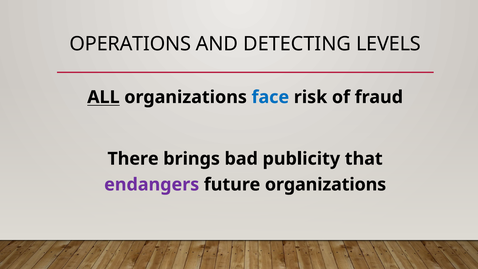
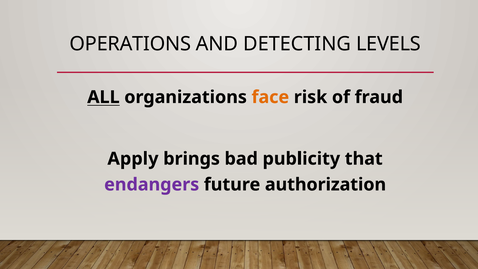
face colour: blue -> orange
There: There -> Apply
future organizations: organizations -> authorization
